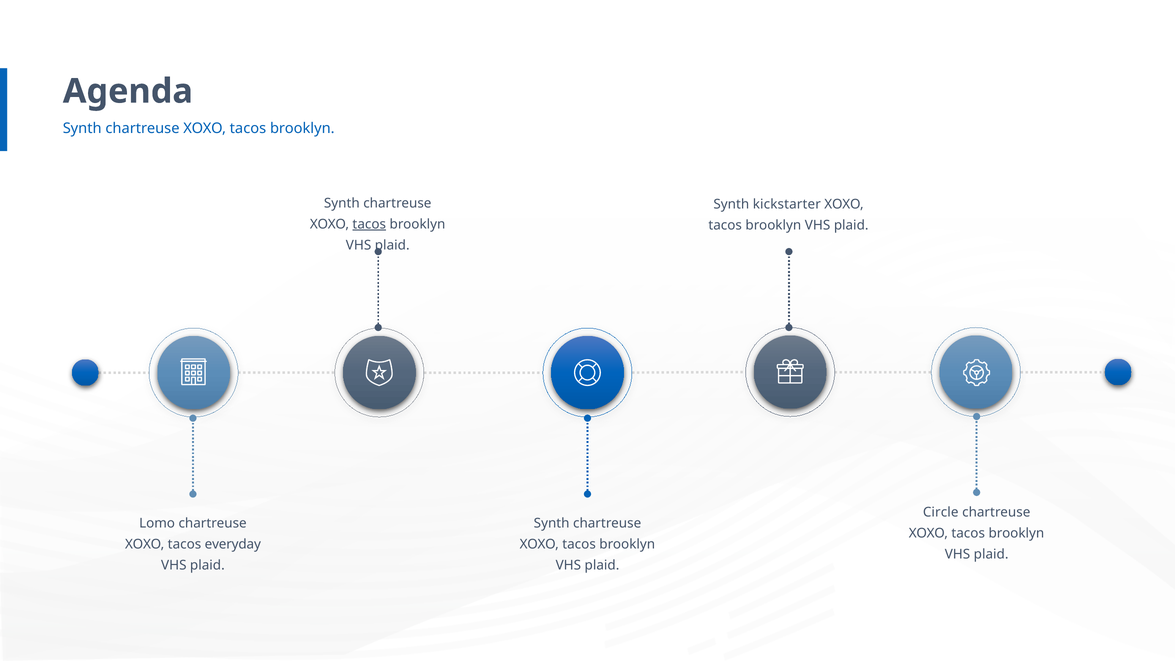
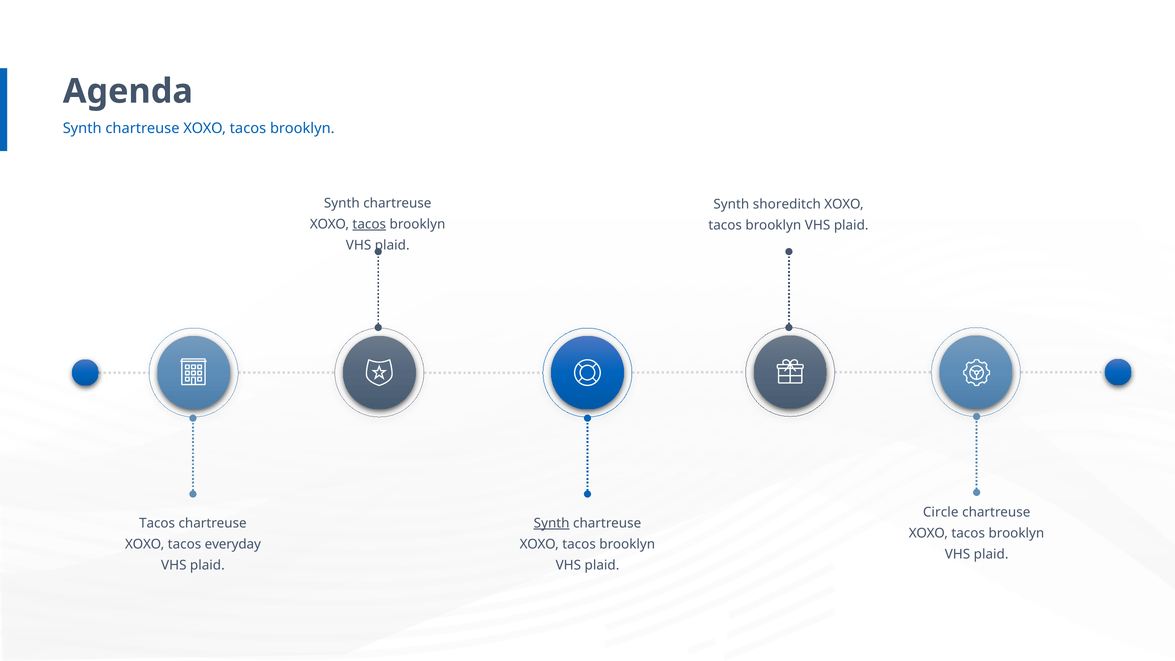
kickstarter: kickstarter -> shoreditch
Lomo at (157, 523): Lomo -> Tacos
Synth at (552, 523) underline: none -> present
